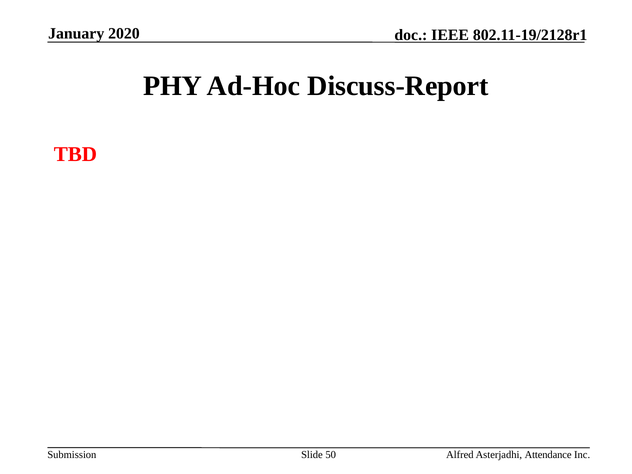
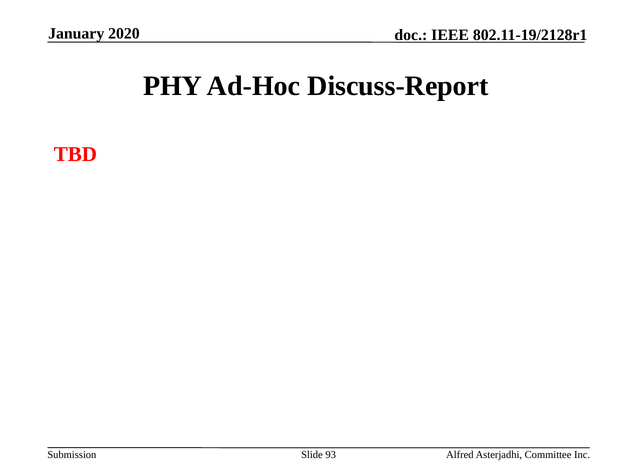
50: 50 -> 93
Attendance: Attendance -> Committee
